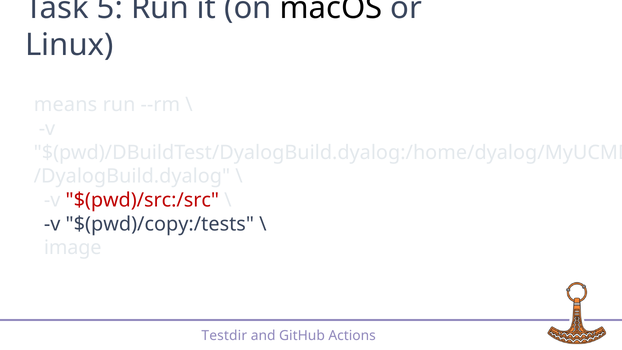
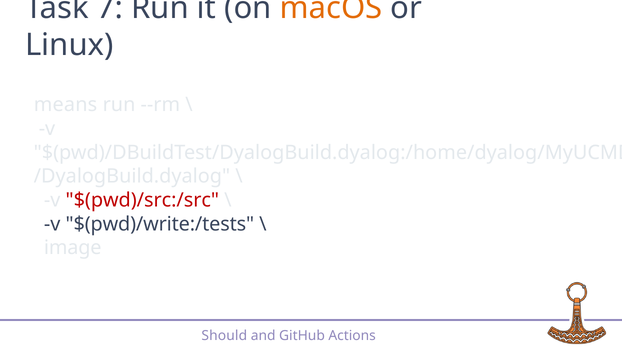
5: 5 -> 7
macOS colour: black -> orange
$(pwd)/copy:/tests: $(pwd)/copy:/tests -> $(pwd)/write:/tests
Testdir: Testdir -> Should
